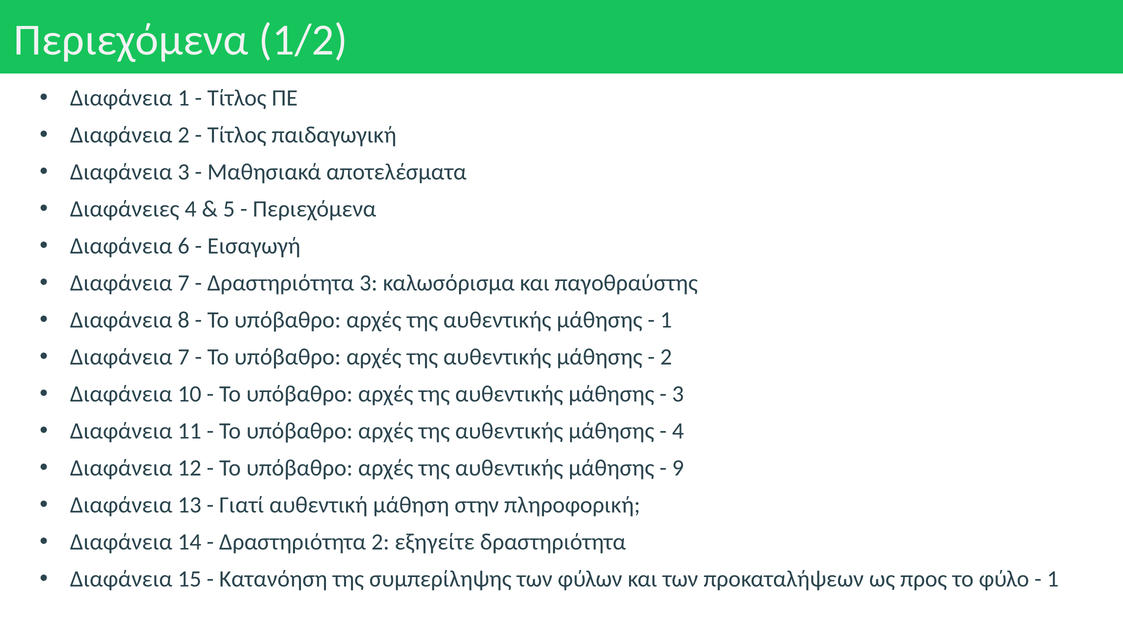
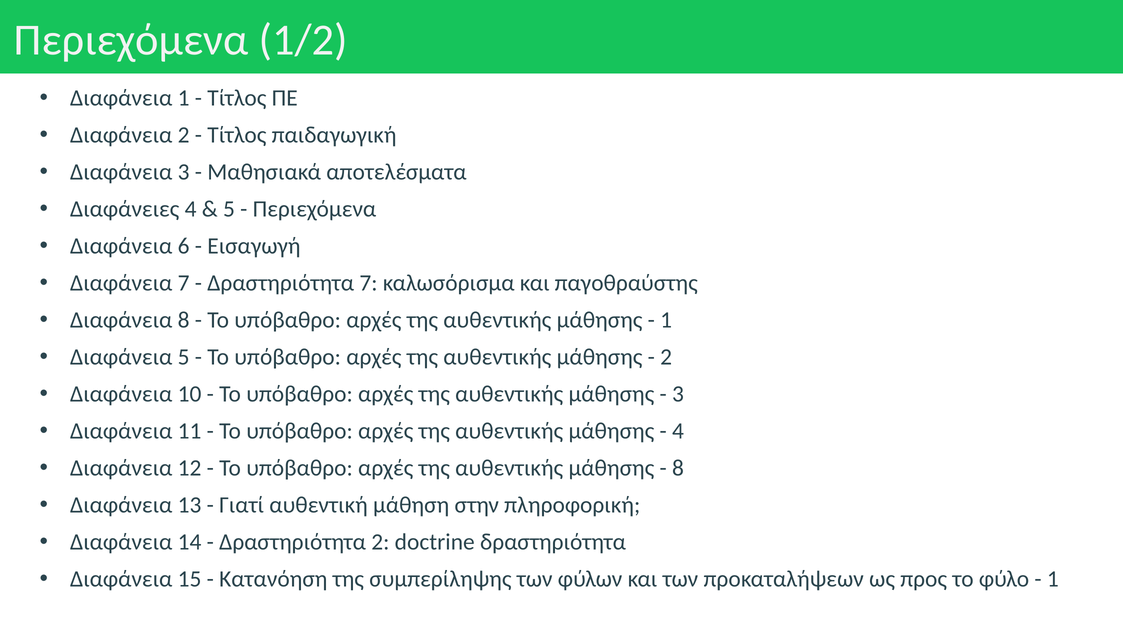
Δραστηριότητα 3: 3 -> 7
7 at (184, 357): 7 -> 5
9 at (678, 468): 9 -> 8
εξηγείτε: εξηγείτε -> doctrine
